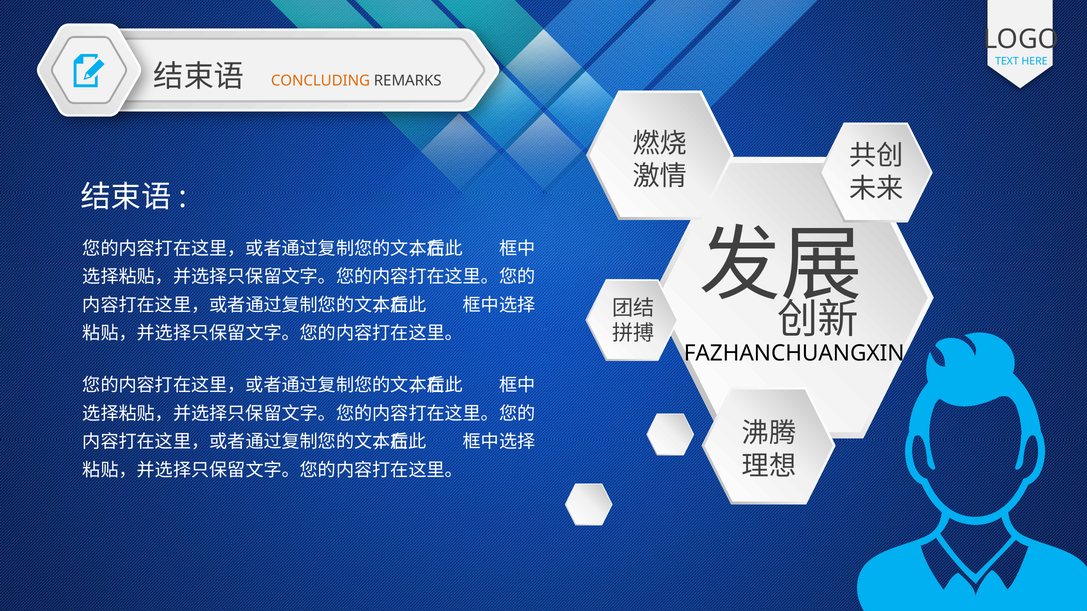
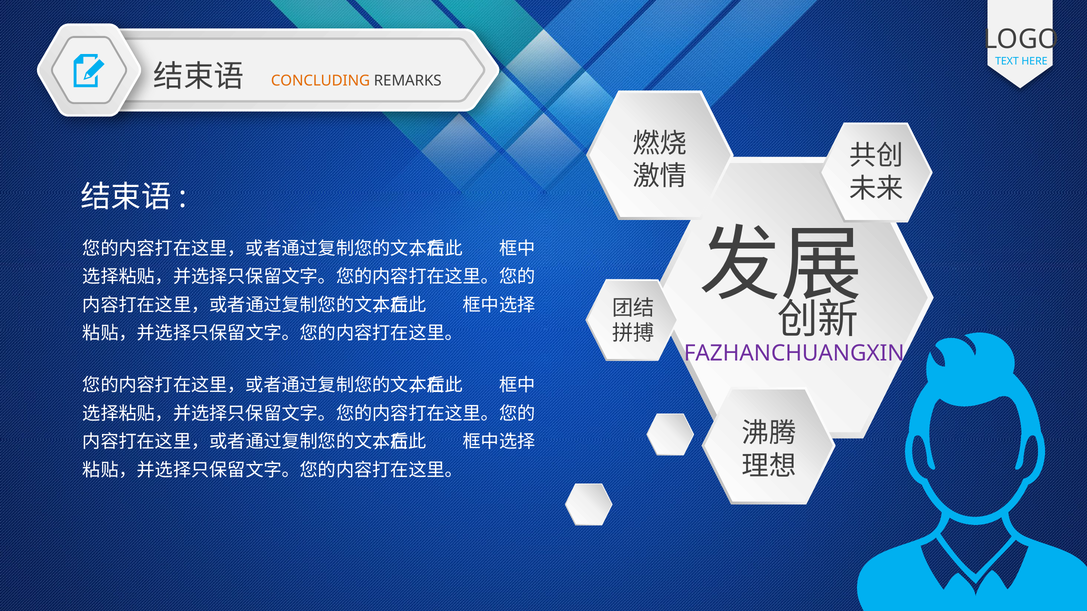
FAZHANCHUANGXIN colour: black -> purple
